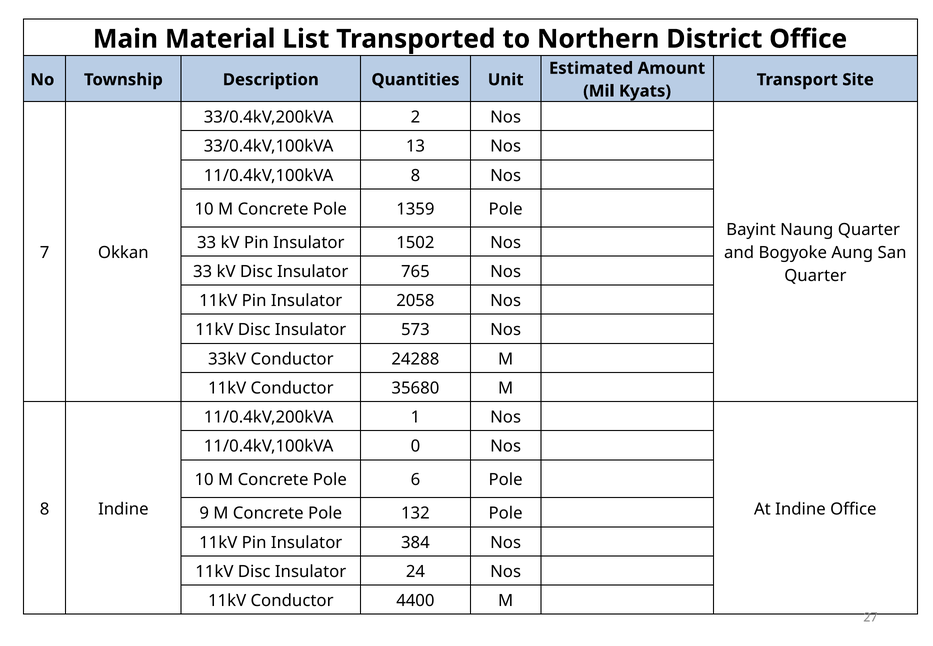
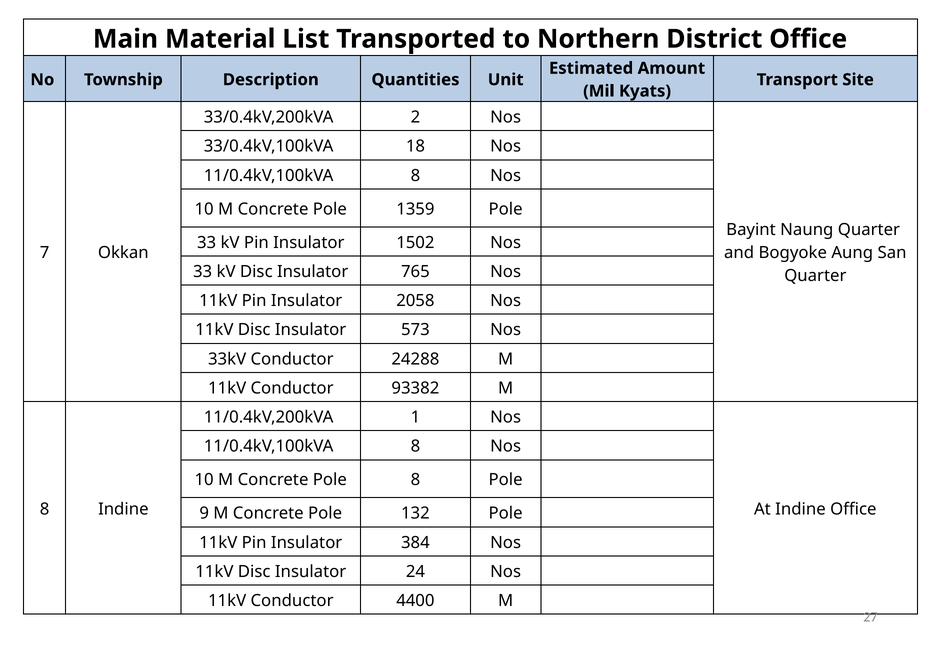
13: 13 -> 18
35680: 35680 -> 93382
0 at (416, 446): 0 -> 8
Pole 6: 6 -> 8
